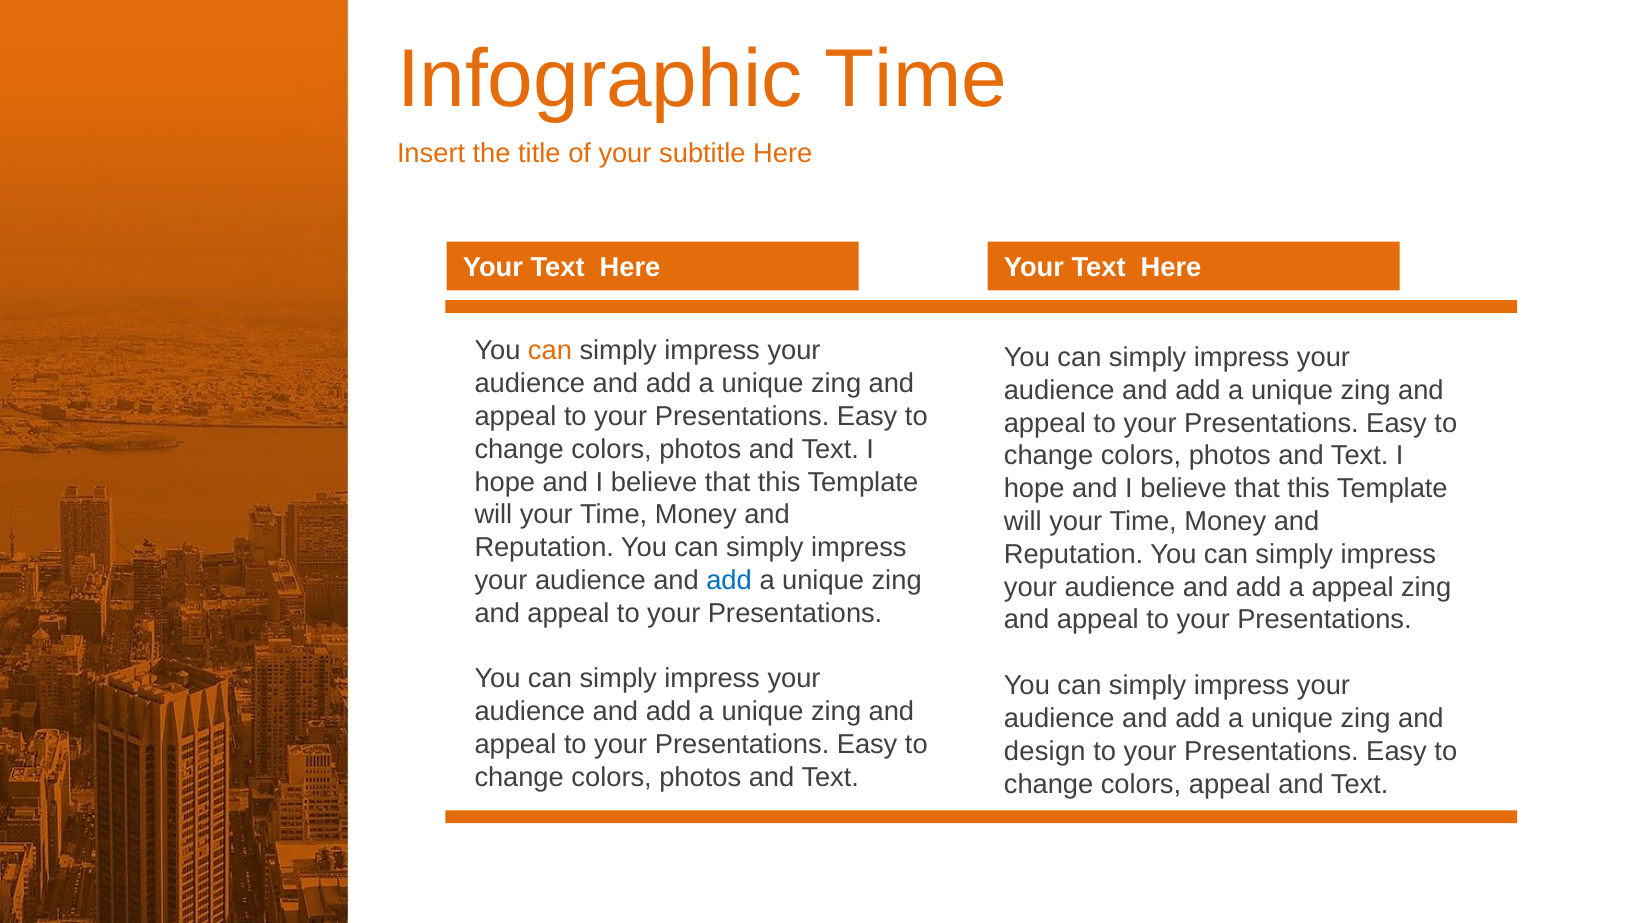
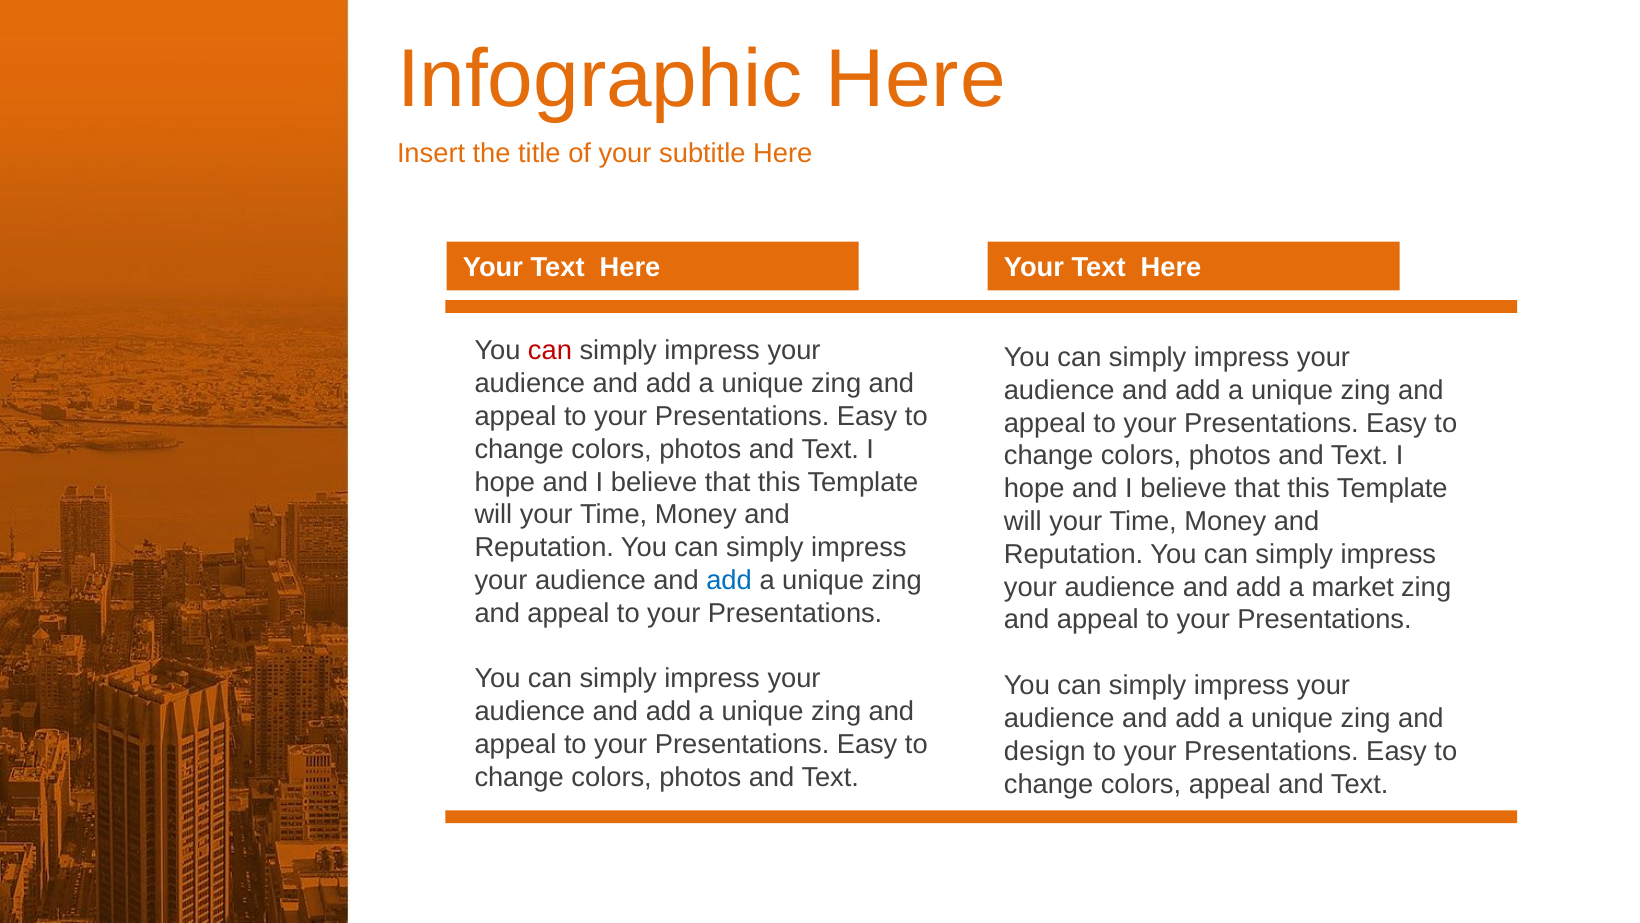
Infographic Time: Time -> Here
can at (550, 351) colour: orange -> red
a appeal: appeal -> market
